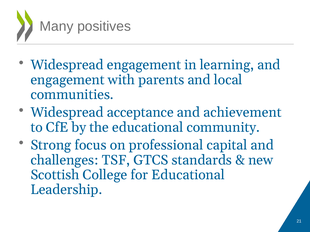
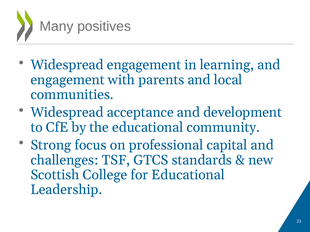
achievement: achievement -> development
